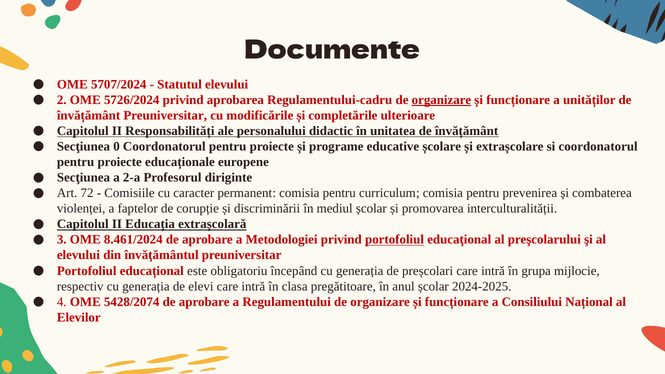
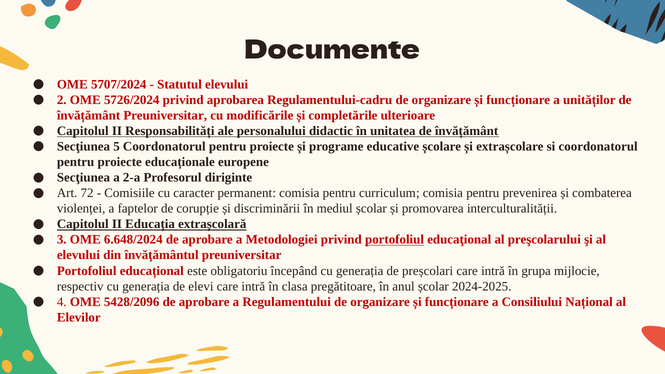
organizare at (441, 100) underline: present -> none
0: 0 -> 5
8.461/2024: 8.461/2024 -> 6.648/2024
5428/2074: 5428/2074 -> 5428/2096
